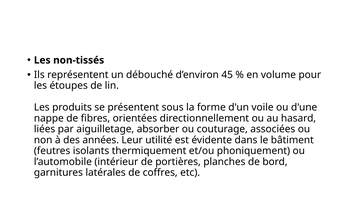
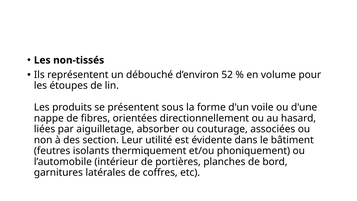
45: 45 -> 52
années: années -> section
